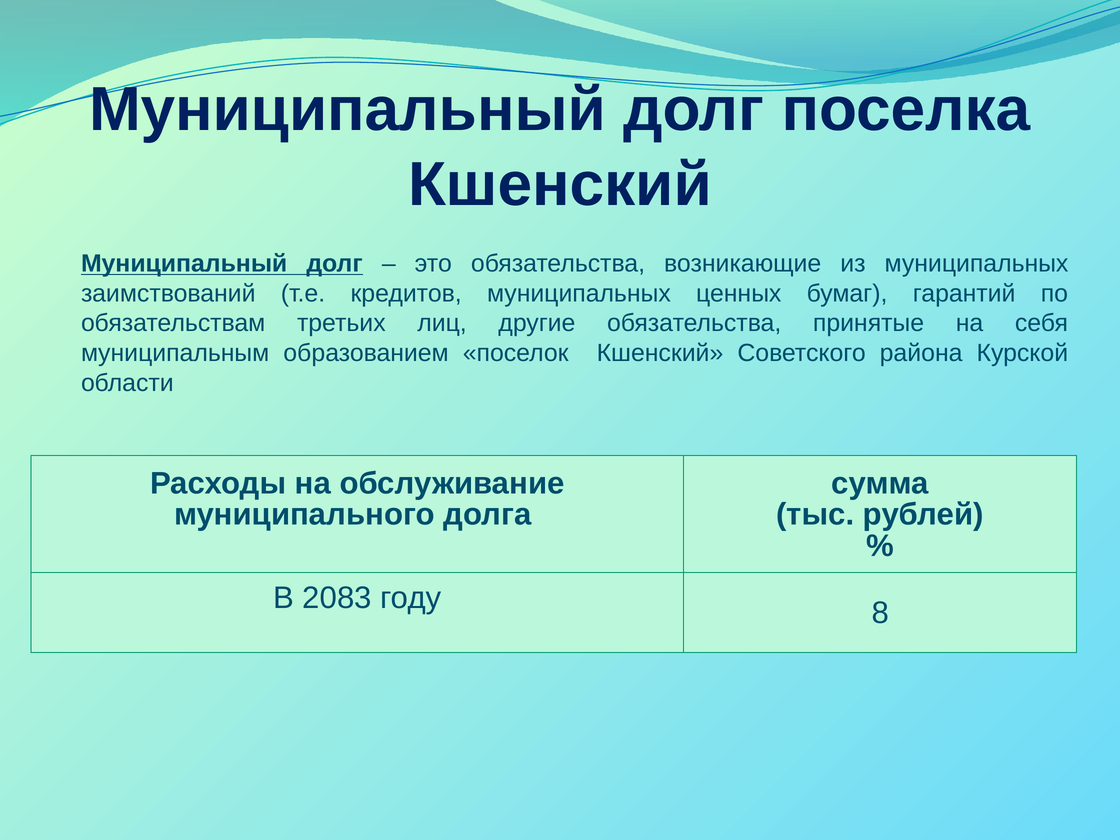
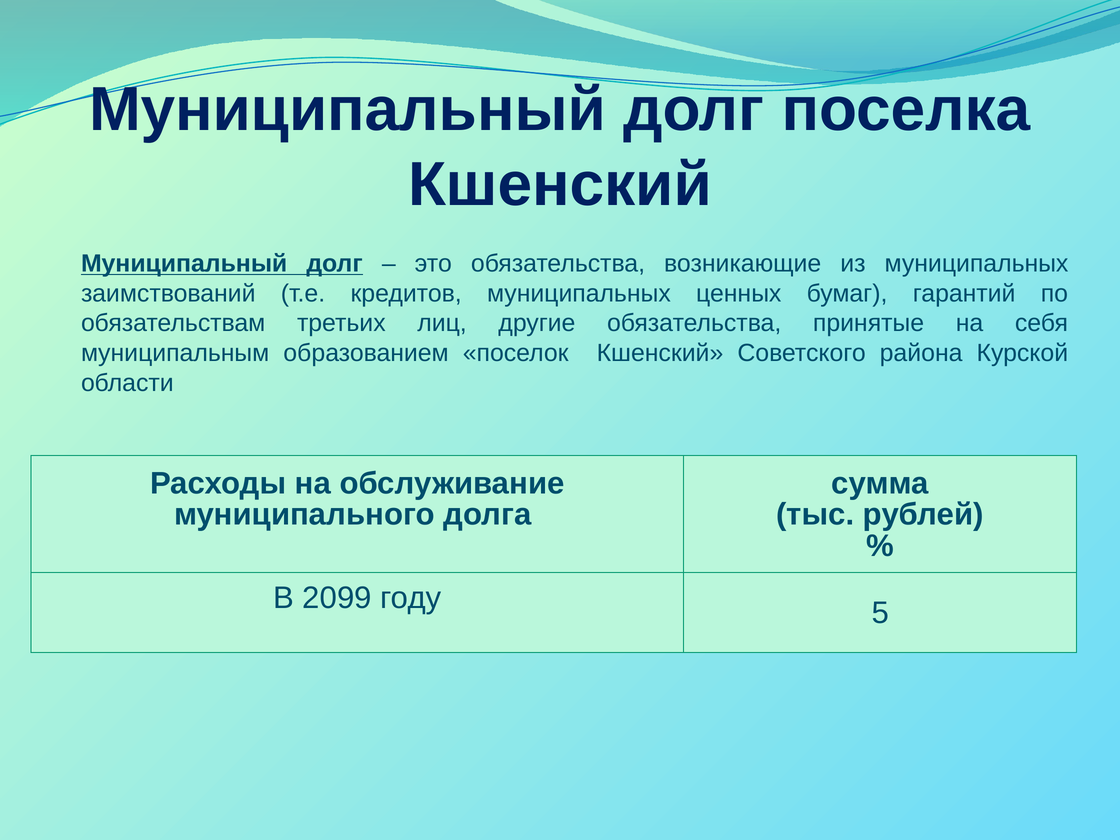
2083: 2083 -> 2099
8: 8 -> 5
